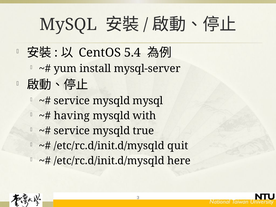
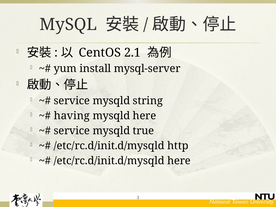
5.4: 5.4 -> 2.1
mysqld mysql: mysql -> string
mysqld with: with -> here
quit: quit -> http
